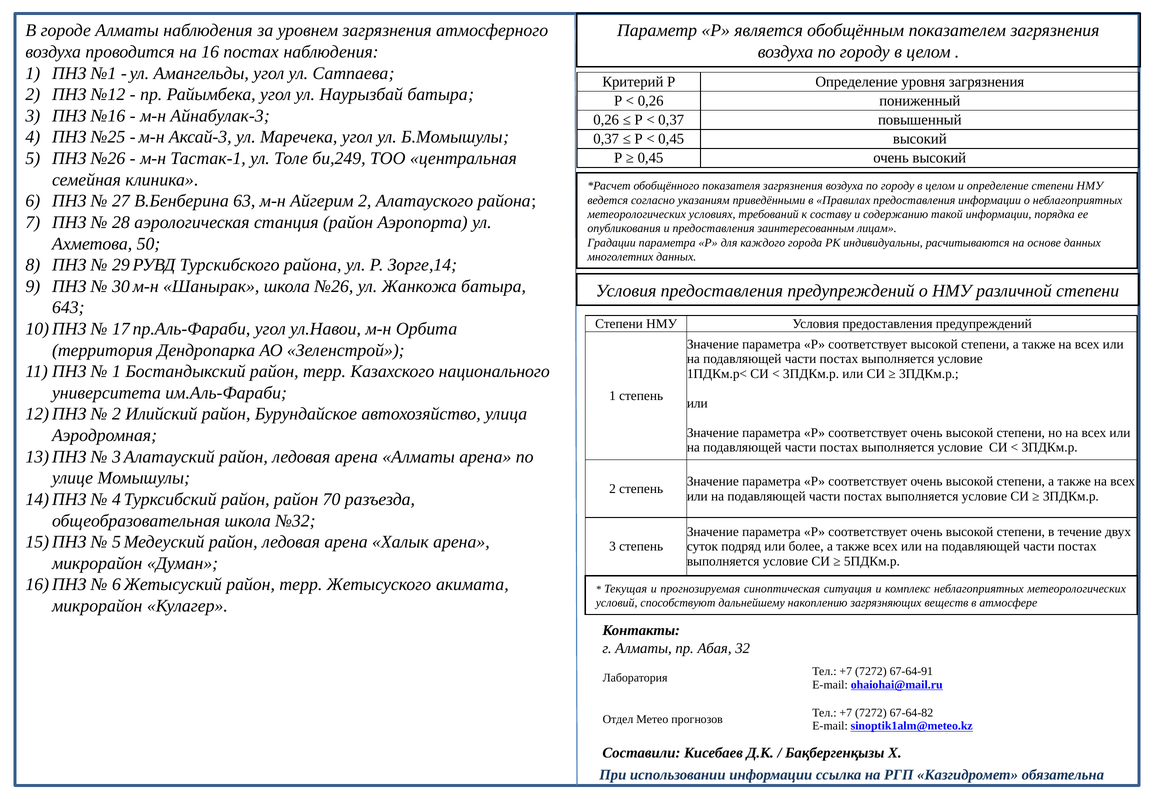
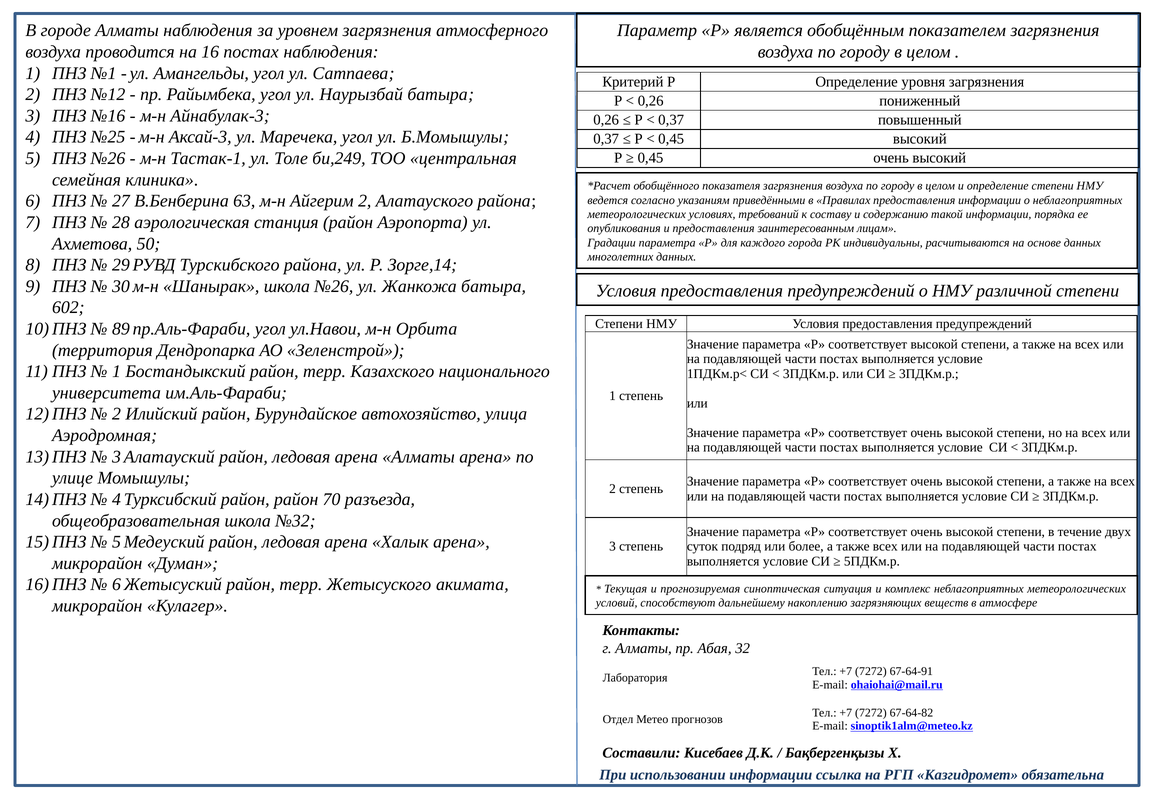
643: 643 -> 602
17: 17 -> 89
